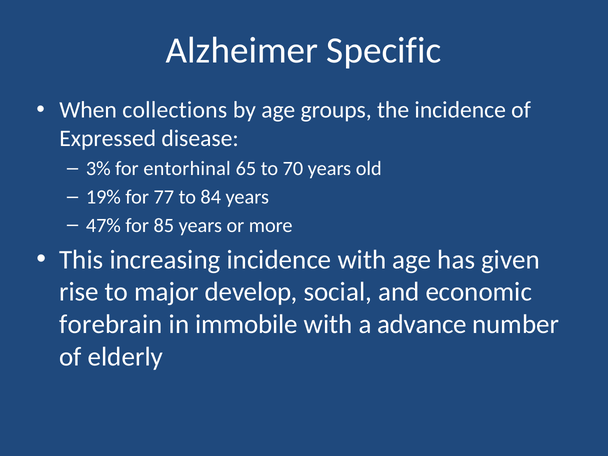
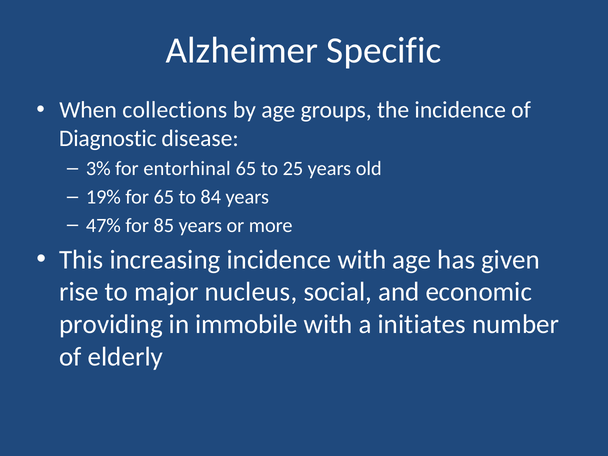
Expressed: Expressed -> Diagnostic
70: 70 -> 25
for 77: 77 -> 65
develop: develop -> nucleus
forebrain: forebrain -> providing
advance: advance -> initiates
